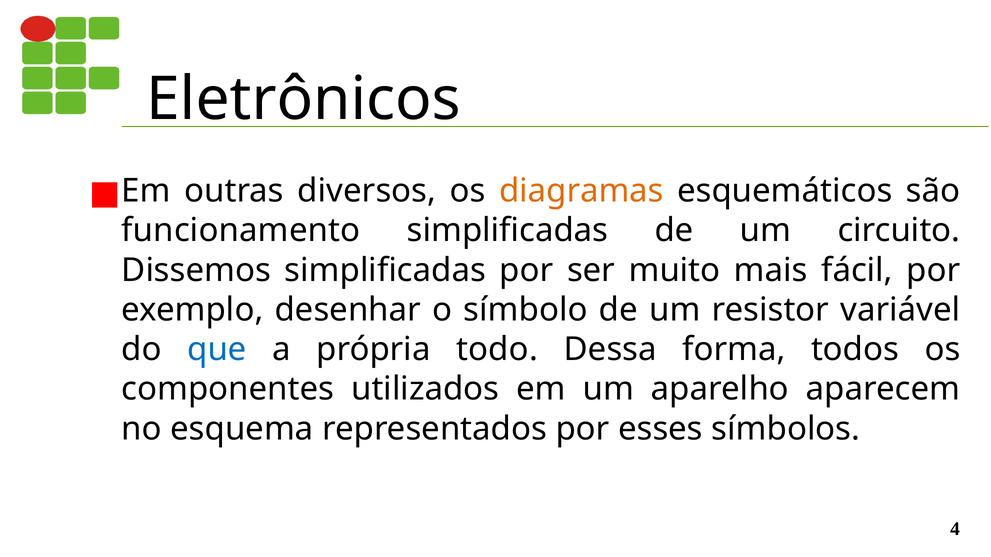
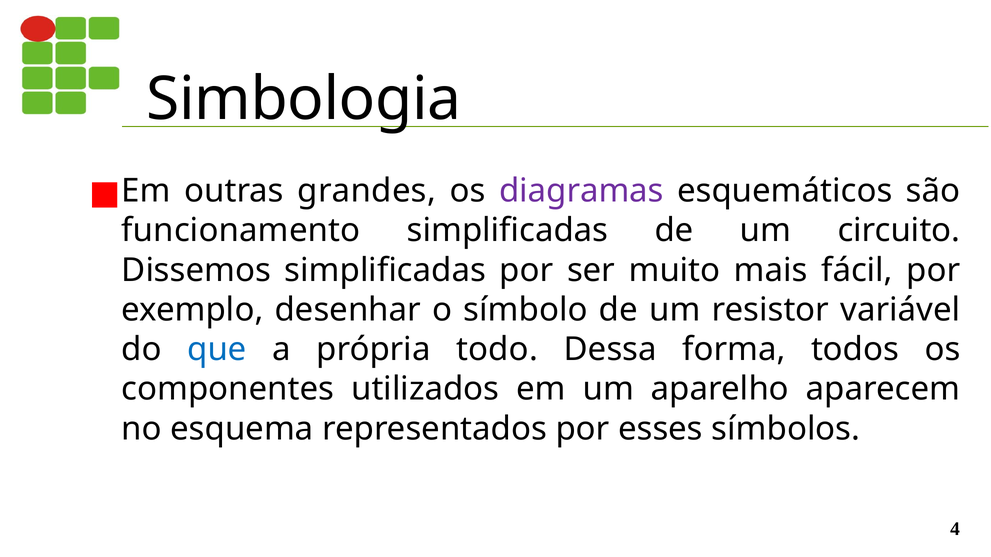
Eletrônicos: Eletrônicos -> Simbologia
diversos: diversos -> grandes
diagramas colour: orange -> purple
